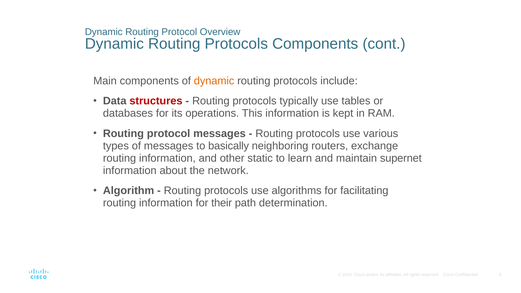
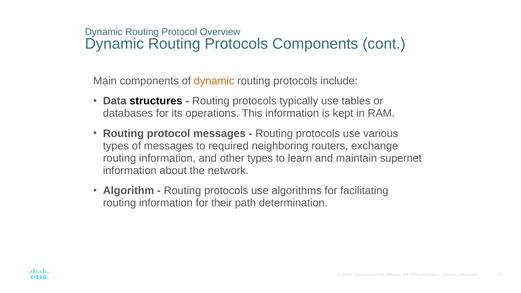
structures colour: red -> black
basically: basically -> required
other static: static -> types
